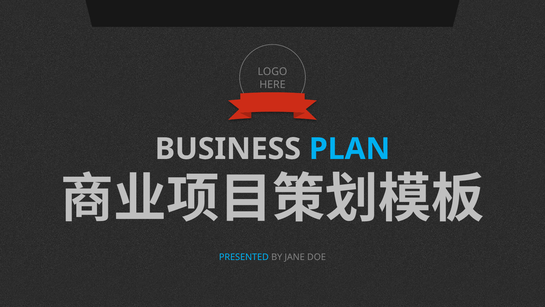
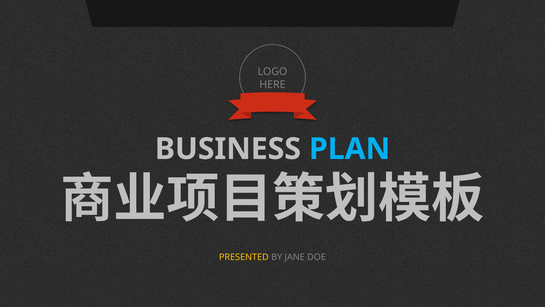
PRESENTED colour: light blue -> yellow
